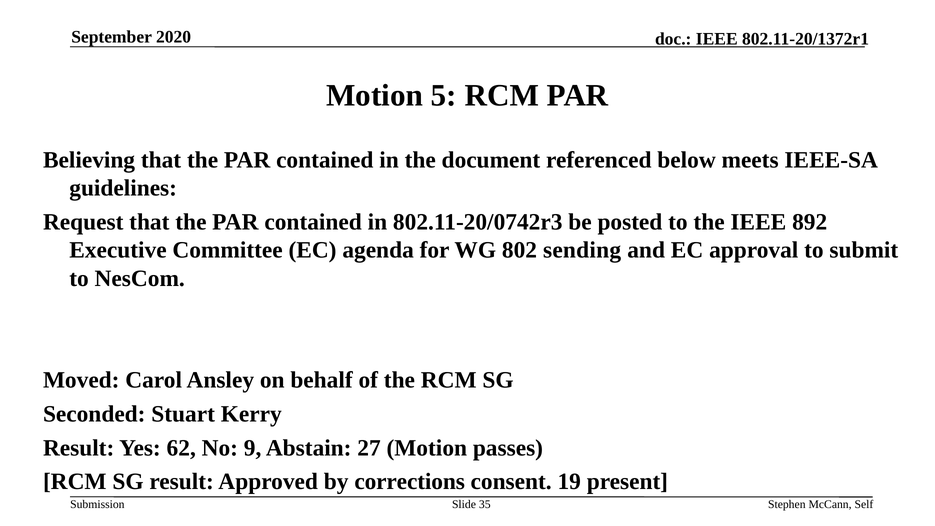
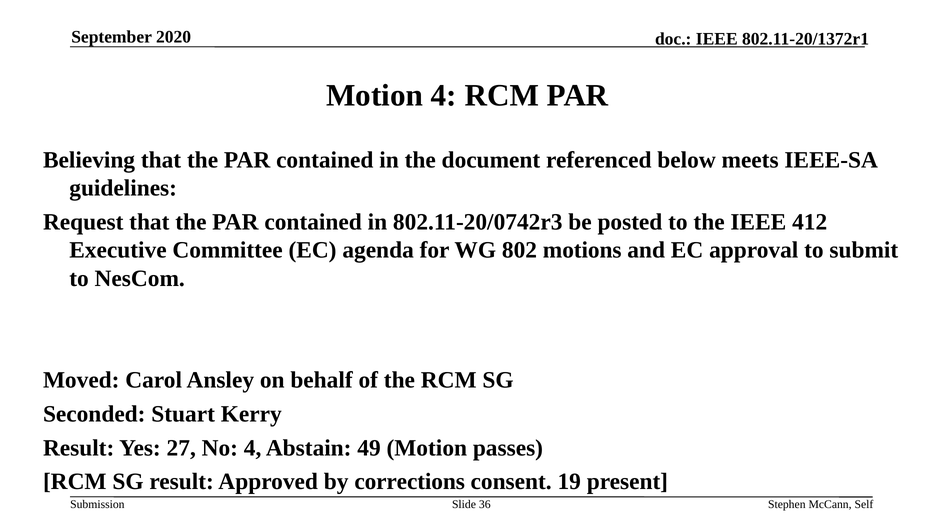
Motion 5: 5 -> 4
892: 892 -> 412
sending: sending -> motions
62: 62 -> 27
No 9: 9 -> 4
27: 27 -> 49
35: 35 -> 36
